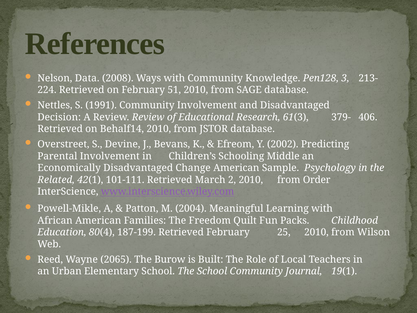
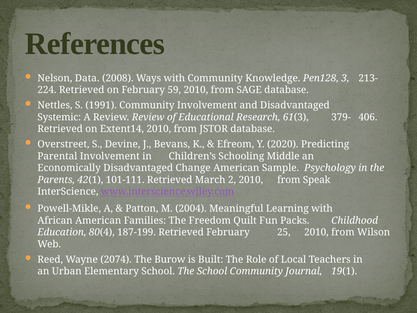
51: 51 -> 59
Decision: Decision -> Systemic
Behalf14: Behalf14 -> Extent14
2002: 2002 -> 2020
Related: Related -> Parents
Order: Order -> Speak
2065: 2065 -> 2074
